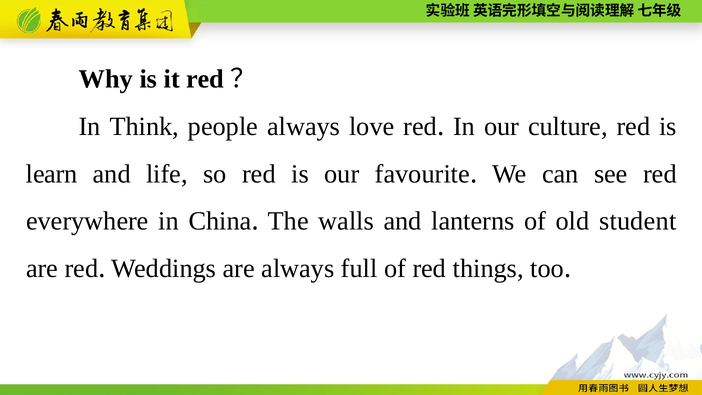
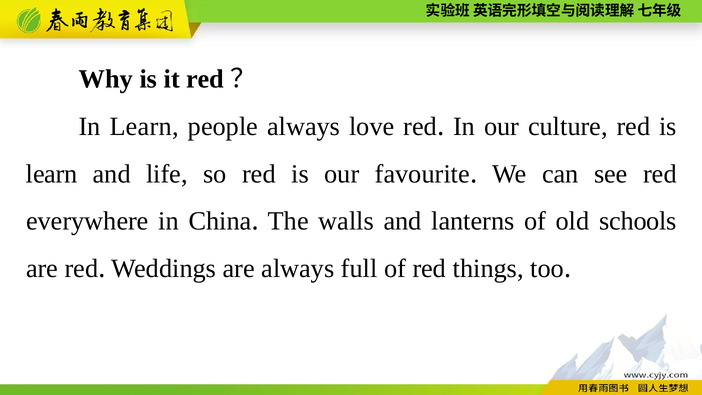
In Think: Think -> Learn
student: student -> schools
